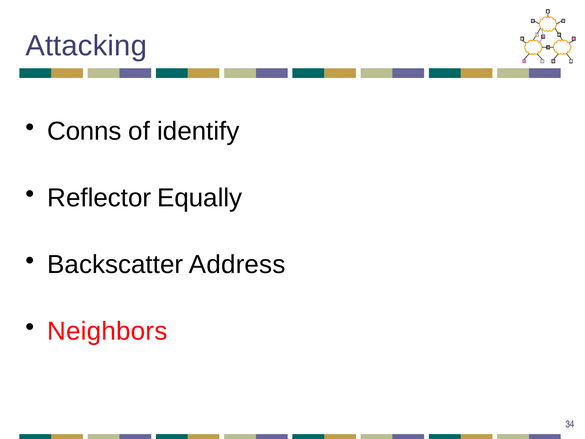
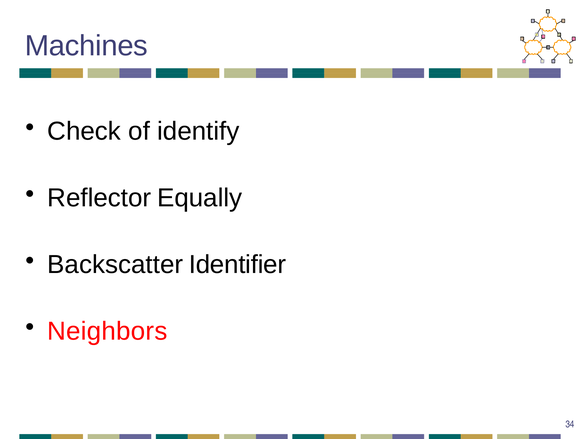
Attacking: Attacking -> Machines
Conns: Conns -> Check
Address: Address -> Identifier
